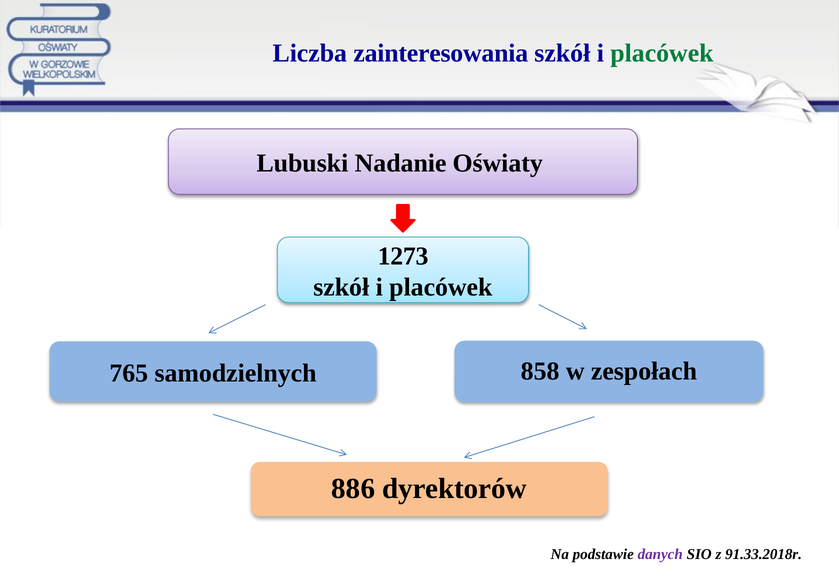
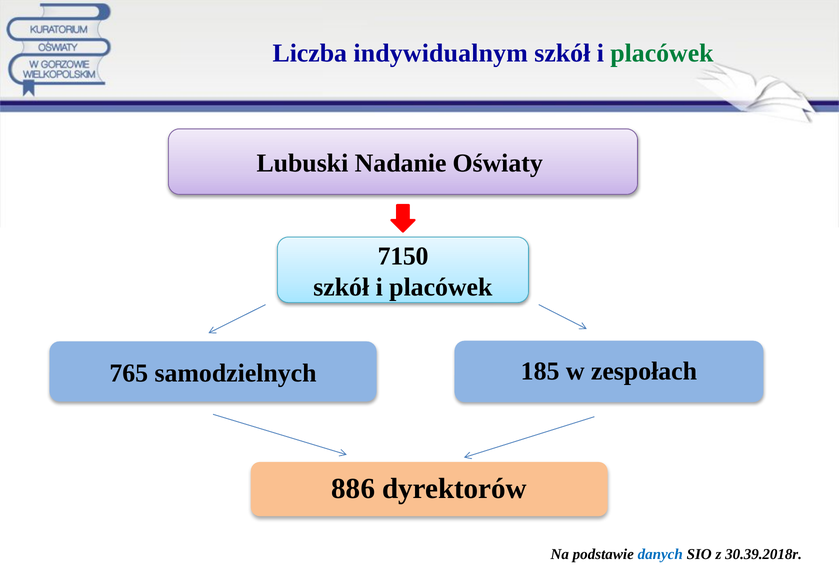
zainteresowania: zainteresowania -> indywidualnym
1273: 1273 -> 7150
858: 858 -> 185
danych colour: purple -> blue
91.33.2018r: 91.33.2018r -> 30.39.2018r
